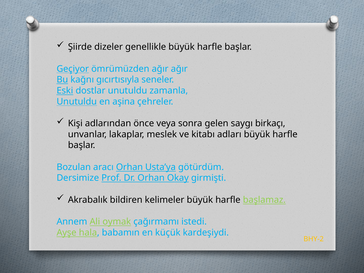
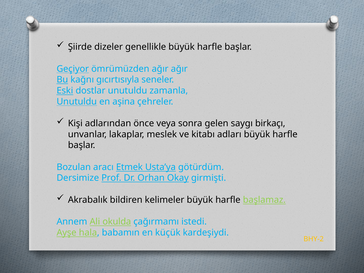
aracı Orhan: Orhan -> Etmek
oymak: oymak -> okulda
